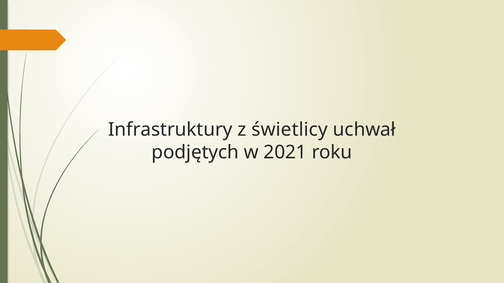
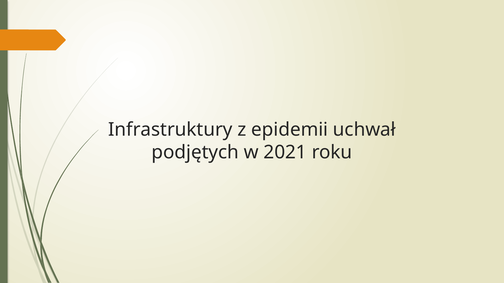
świetlicy: świetlicy -> epidemii
